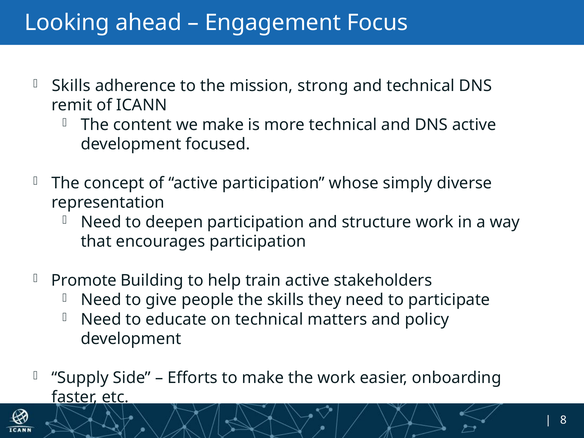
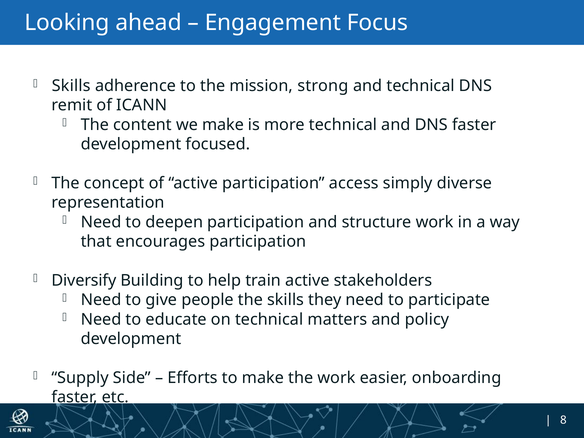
DNS active: active -> faster
whose: whose -> access
Promote: Promote -> Diversify
